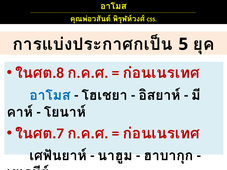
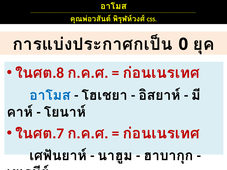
5: 5 -> 0
